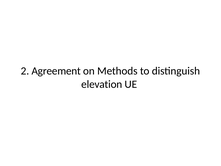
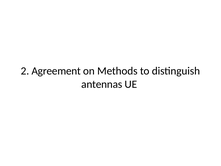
elevation: elevation -> antennas
